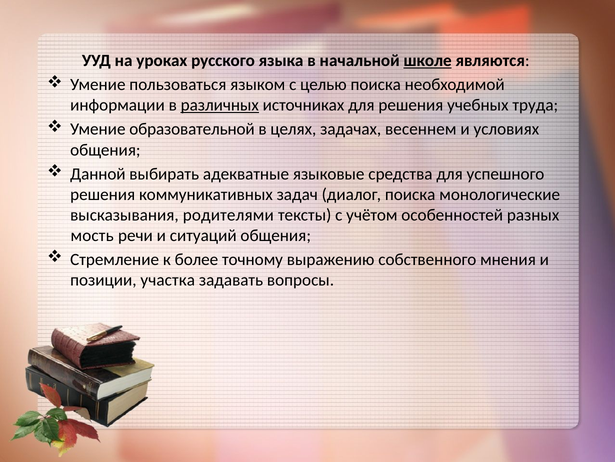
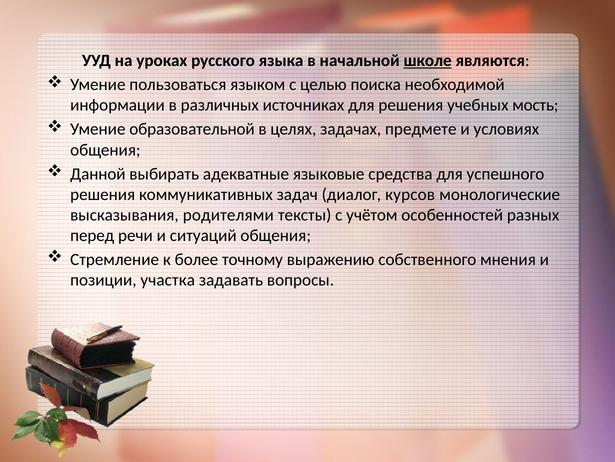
различных underline: present -> none
труда: труда -> мость
весеннем: весеннем -> предмете
диалог поиска: поиска -> курсов
мость: мость -> перед
